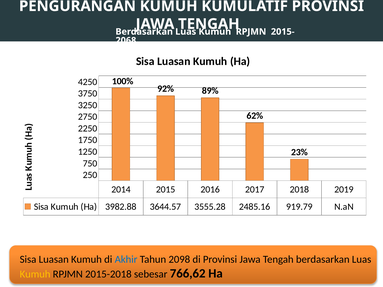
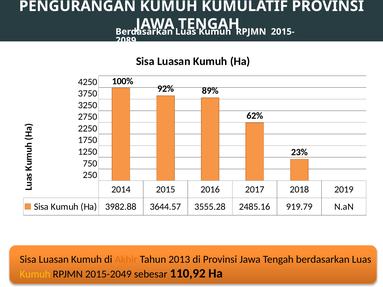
2068: 2068 -> 2089
Akhir colour: blue -> orange
2098: 2098 -> 2013
2015-2018: 2015-2018 -> 2015-2049
766,62: 766,62 -> 110,92
